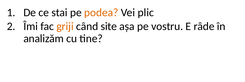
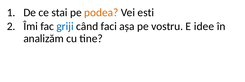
plic: plic -> esti
griji colour: orange -> blue
site: site -> faci
râde: râde -> idee
